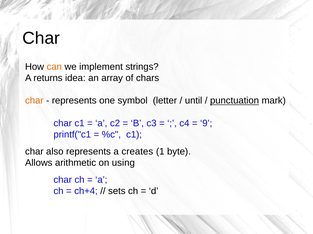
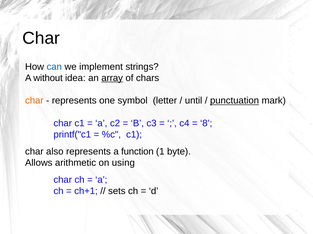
can colour: orange -> blue
returns: returns -> without
array underline: none -> present
9: 9 -> 8
creates: creates -> function
ch+4: ch+4 -> ch+1
